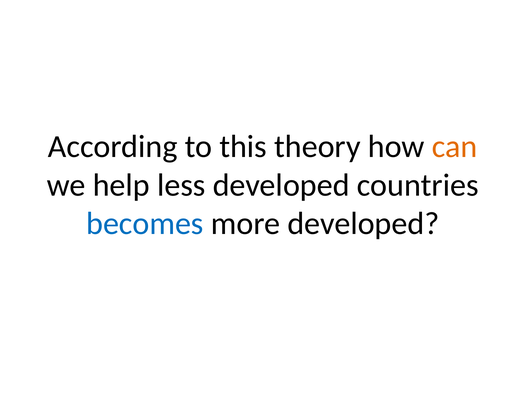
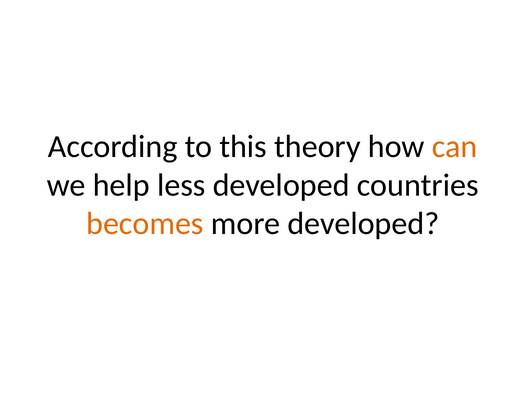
becomes colour: blue -> orange
